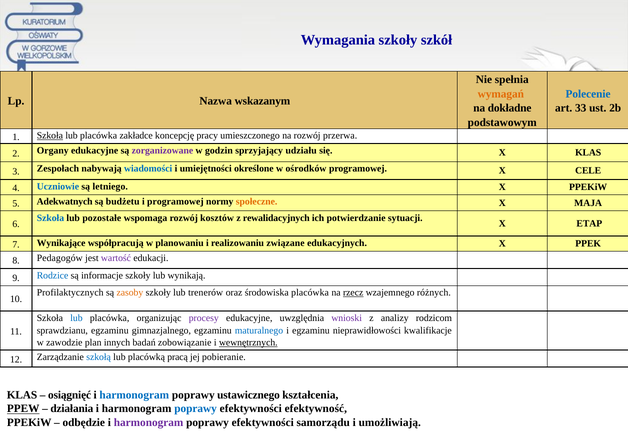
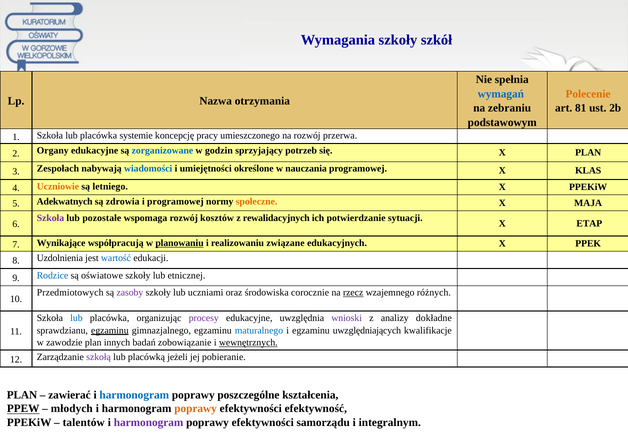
wymagań colour: orange -> blue
Polecenie colour: blue -> orange
wskazanym: wskazanym -> otrzymania
dokładne: dokładne -> zebraniu
33: 33 -> 81
Szkoła at (50, 136) underline: present -> none
zakładce: zakładce -> systemie
zorganizowane colour: purple -> blue
udziału: udziału -> potrzeb
X KLAS: KLAS -> PLAN
ośrodków: ośrodków -> nauczania
CELE: CELE -> KLAS
Uczniowie colour: blue -> orange
budżetu: budżetu -> zdrowia
Szkoła at (50, 218) colour: blue -> purple
planowaniu underline: none -> present
Pedagogów: Pedagogów -> Uzdolnienia
wartość colour: purple -> blue
informacje: informacje -> oświatowe
wynikają: wynikają -> etnicznej
Profilaktycznych: Profilaktycznych -> Przedmiotowych
zasoby colour: orange -> purple
trenerów: trenerów -> uczniami
środowiska placówka: placówka -> corocznie
rodzicom: rodzicom -> dokładne
egzaminu at (110, 330) underline: none -> present
nieprawidłowości: nieprawidłowości -> uwzględniających
szkołą colour: blue -> purple
pracą: pracą -> jeżeli
KLAS at (22, 395): KLAS -> PLAN
osiągnięć: osiągnięć -> zawierać
ustawicznego: ustawicznego -> poszczególne
działania: działania -> młodych
poprawy at (196, 409) colour: blue -> orange
odbędzie: odbędzie -> talentów
umożliwiają: umożliwiają -> integralnym
